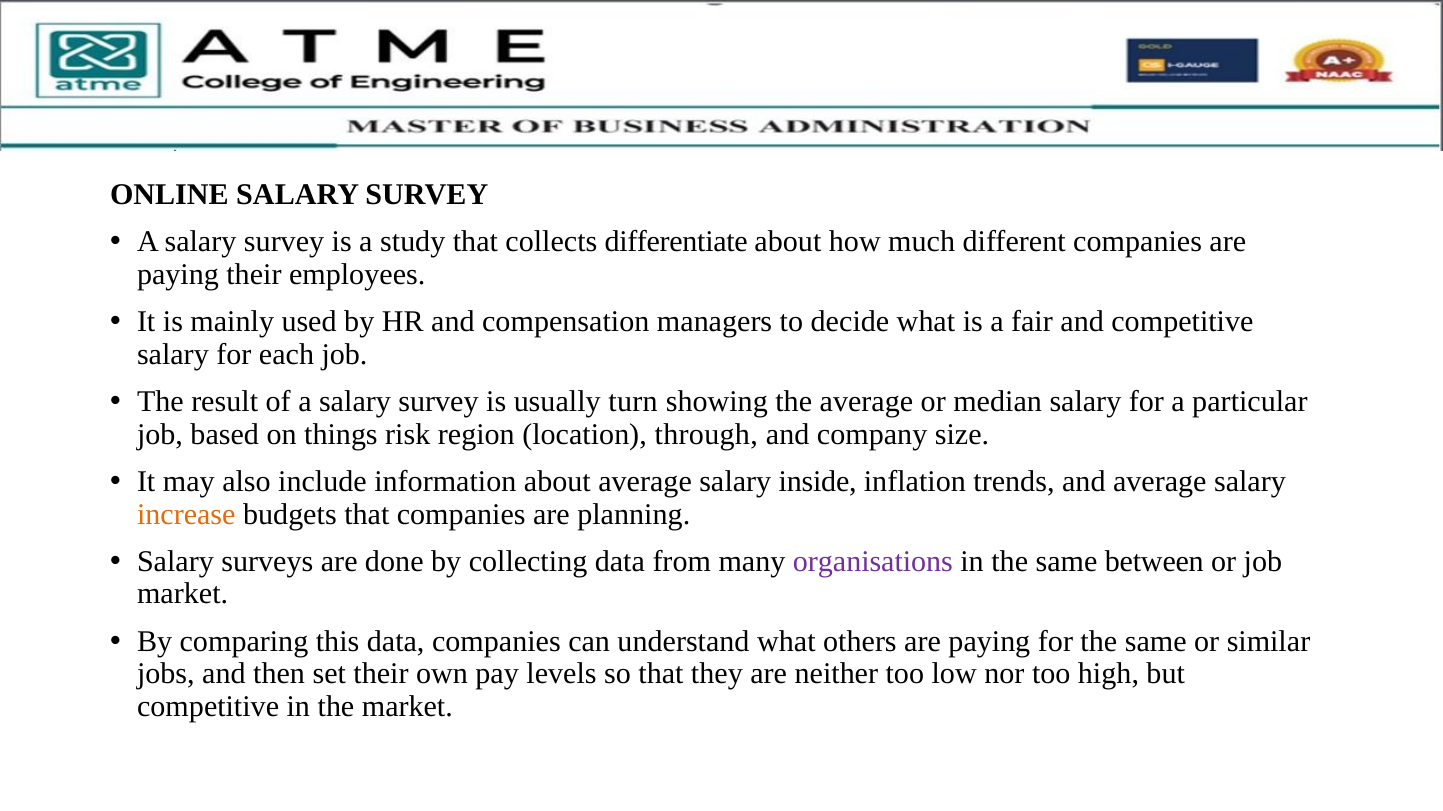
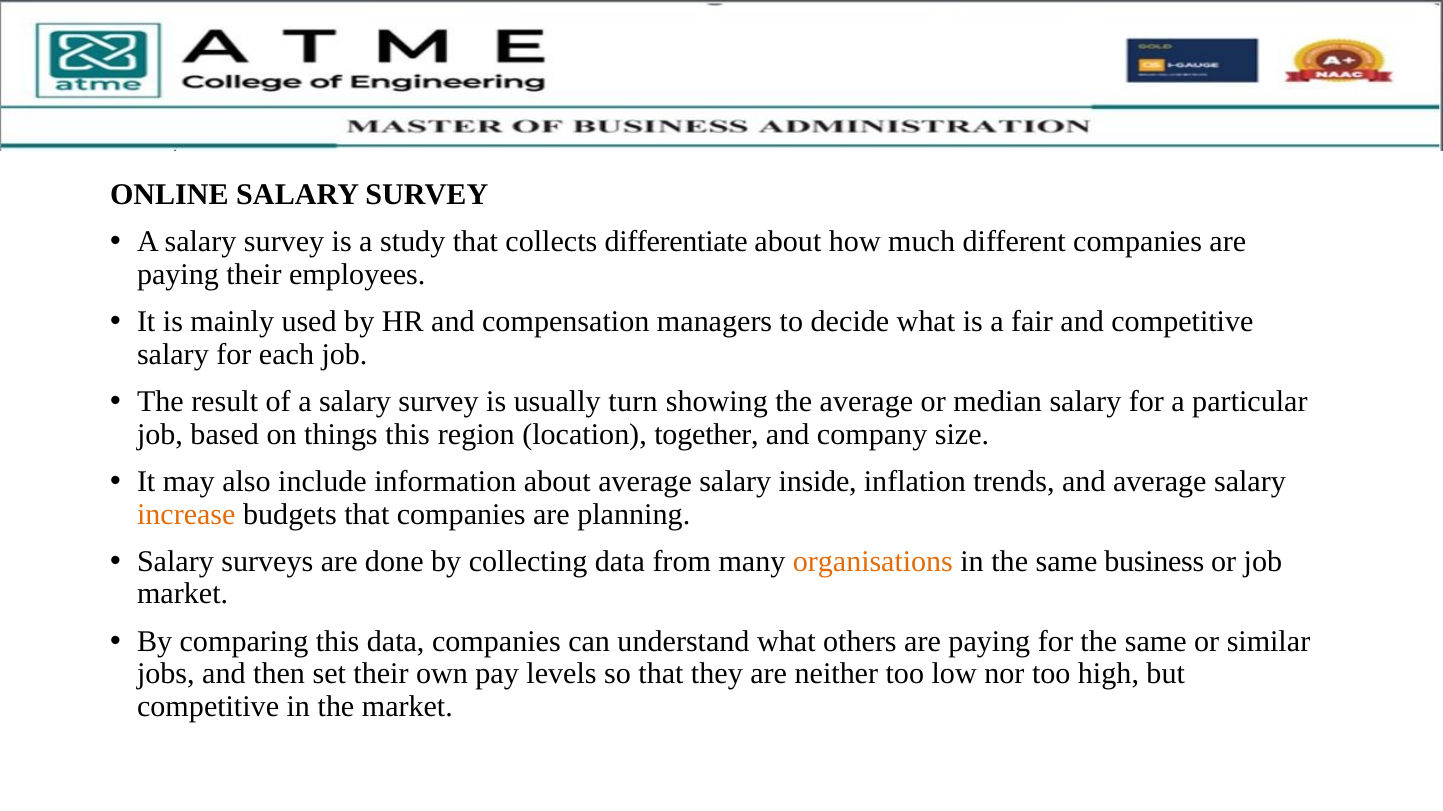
things risk: risk -> this
through: through -> together
organisations colour: purple -> orange
between: between -> business
